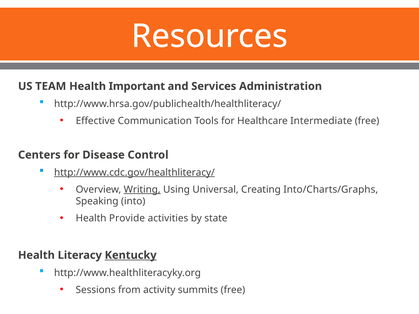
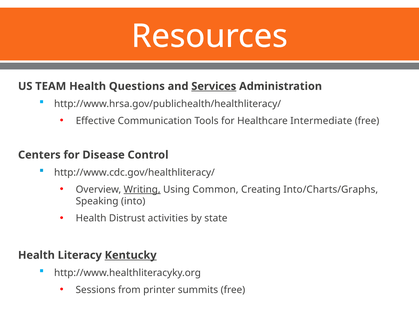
Important: Important -> Questions
Services underline: none -> present
http://www.cdc.gov/healthliteracy/ underline: present -> none
Universal: Universal -> Common
Provide: Provide -> Distrust
activity: activity -> printer
